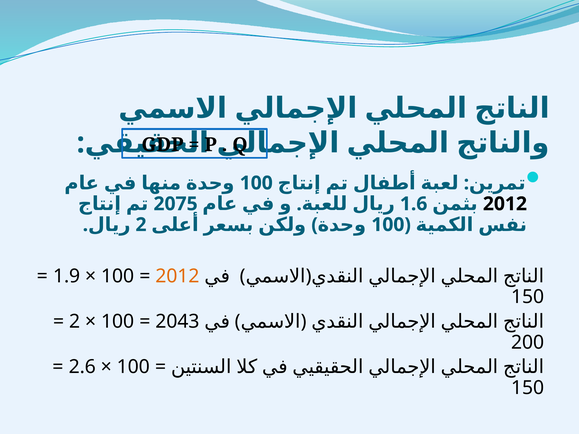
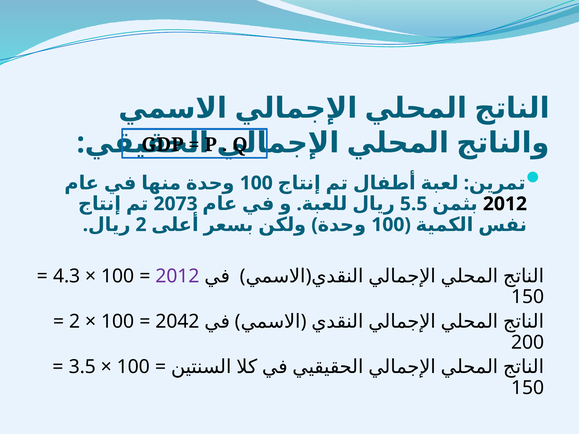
2075: 2075 -> 2073
1.6: 1.6 -> 5.5
1.9: 1.9 -> 4.3
2012 at (178, 276) colour: orange -> purple
2043: 2043 -> 2042
2.6: 2.6 -> 3.5
